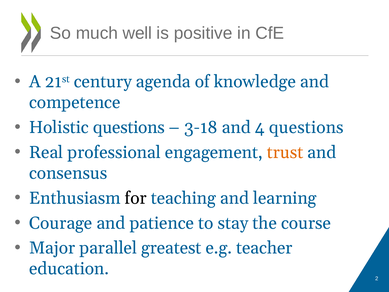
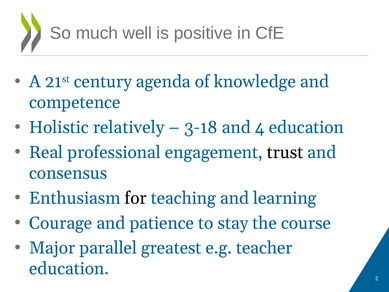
Holistic questions: questions -> relatively
4 questions: questions -> education
trust colour: orange -> black
